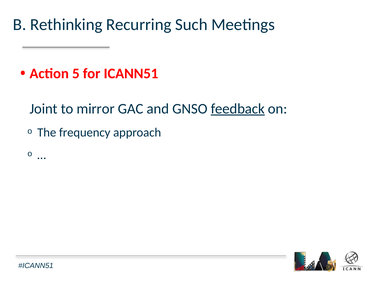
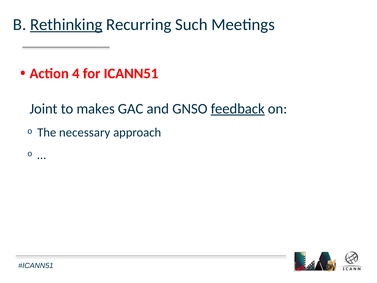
Rethinking underline: none -> present
5: 5 -> 4
mirror: mirror -> makes
frequency: frequency -> necessary
